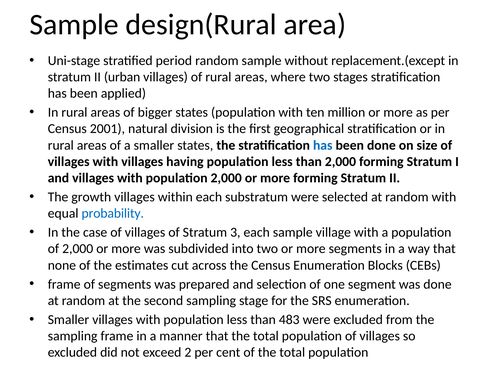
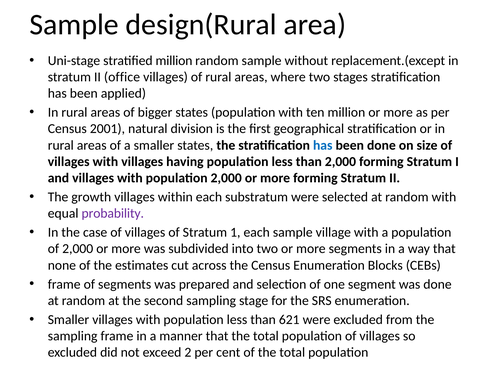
stratified period: period -> million
urban: urban -> office
probability colour: blue -> purple
3: 3 -> 1
483: 483 -> 621
